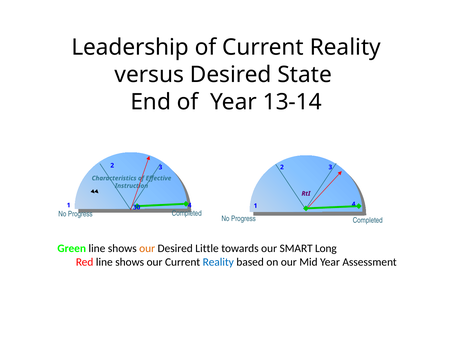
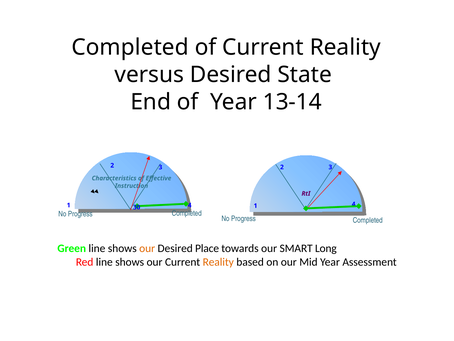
Leadership at (130, 47): Leadership -> Completed
Little: Little -> Place
Reality at (218, 262) colour: blue -> orange
